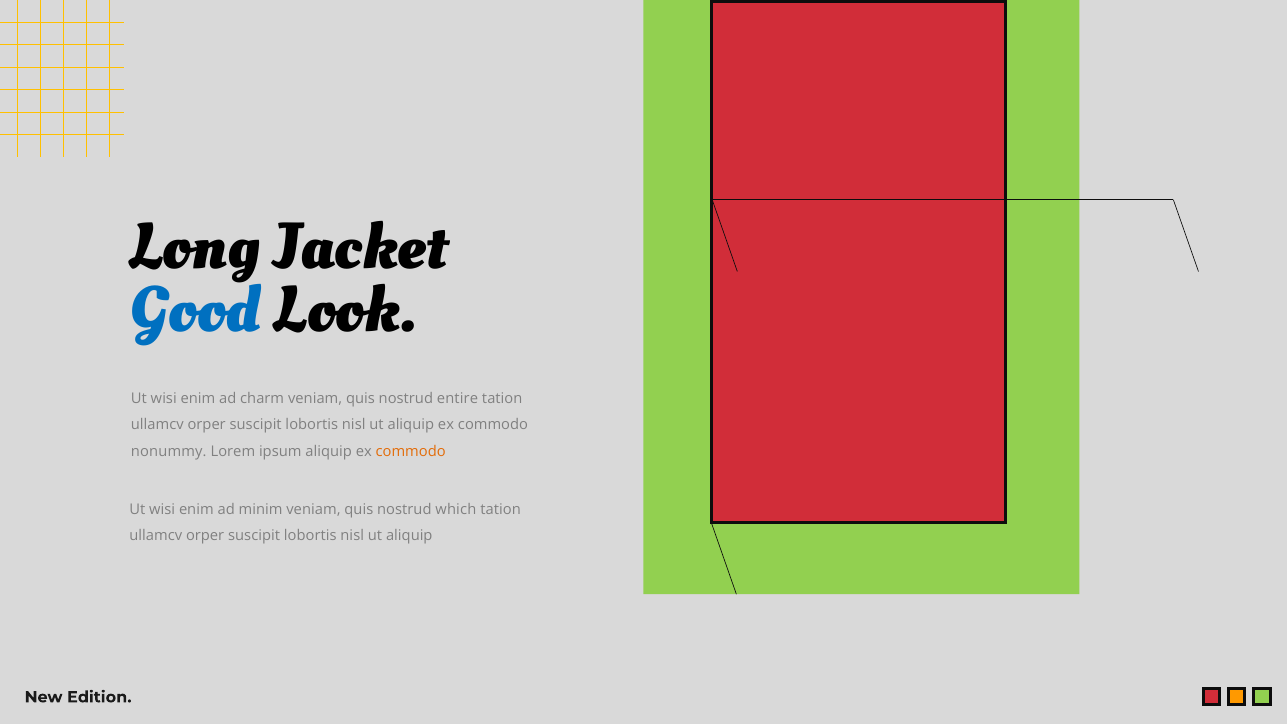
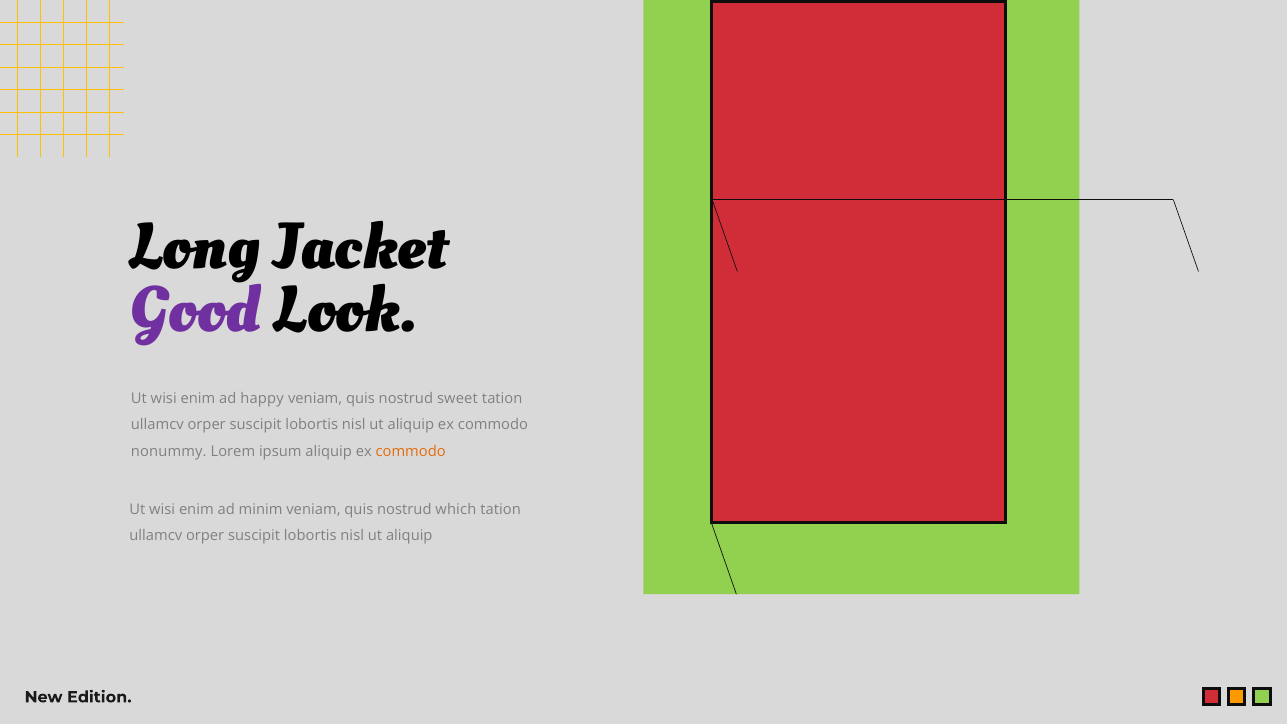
Good colour: blue -> purple
charm: charm -> happy
entire: entire -> sweet
